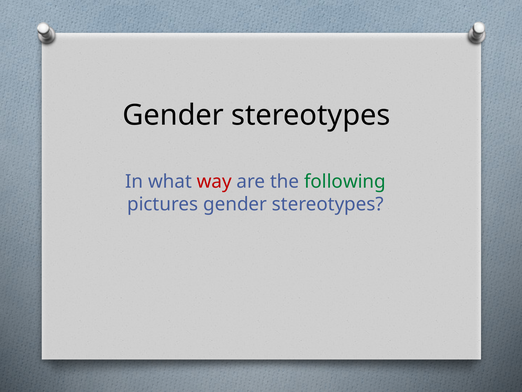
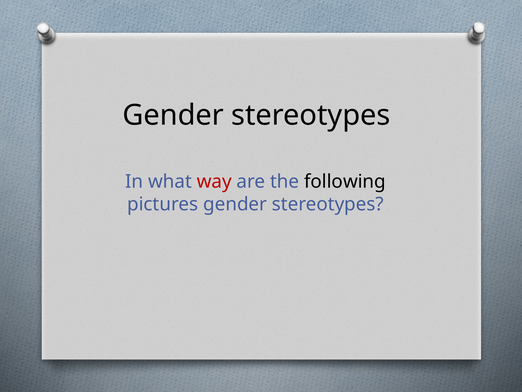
following colour: green -> black
